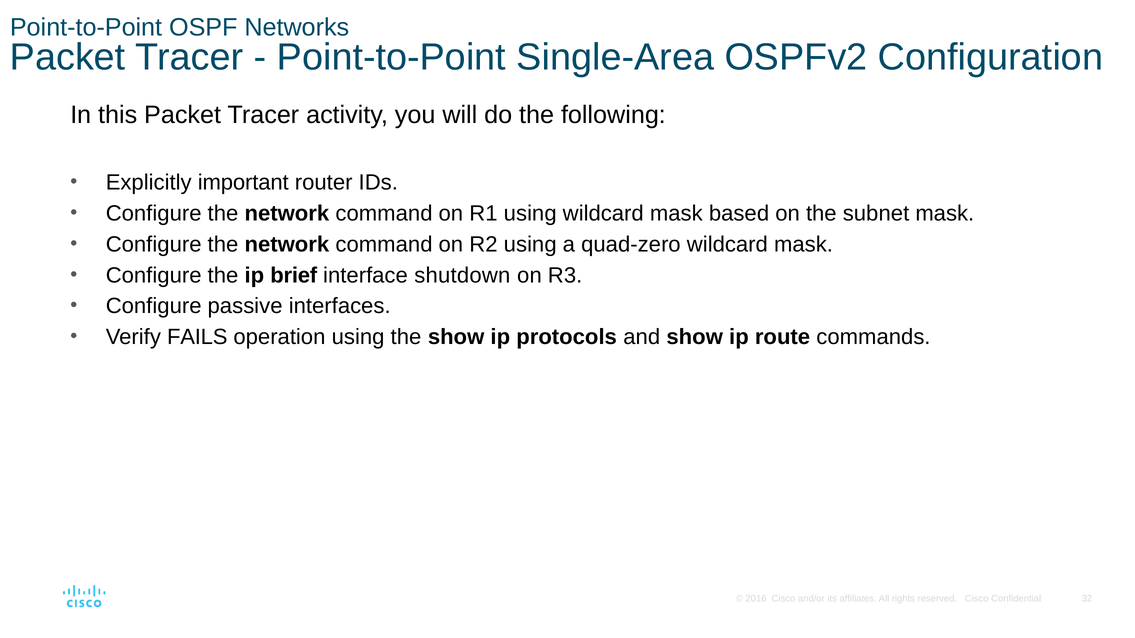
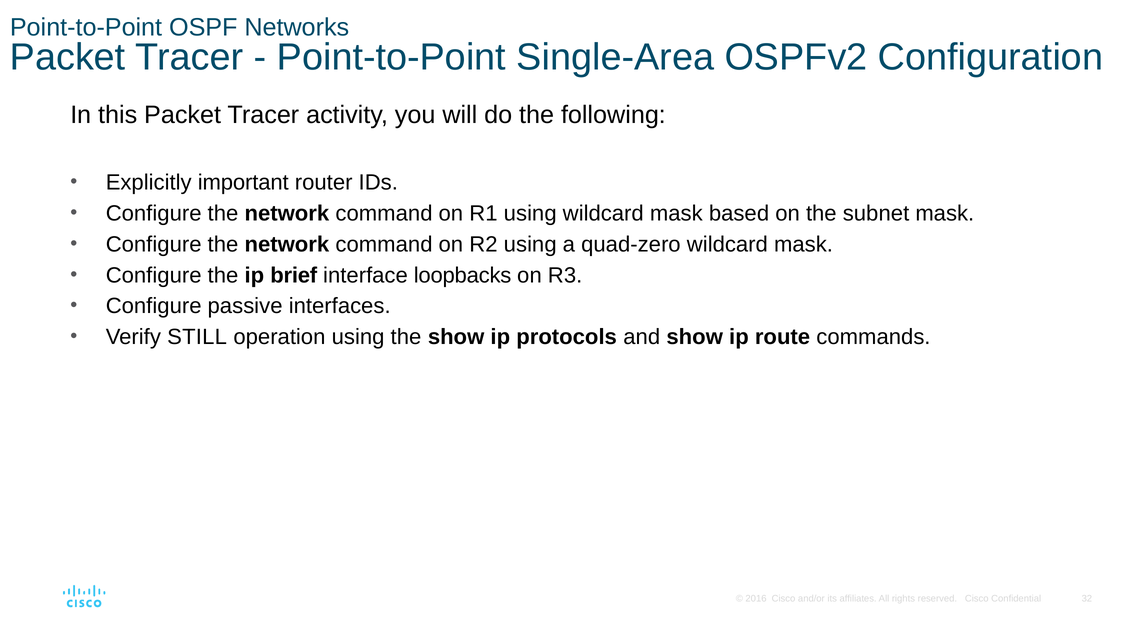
shutdown: shutdown -> loopbacks
FAILS: FAILS -> STILL
